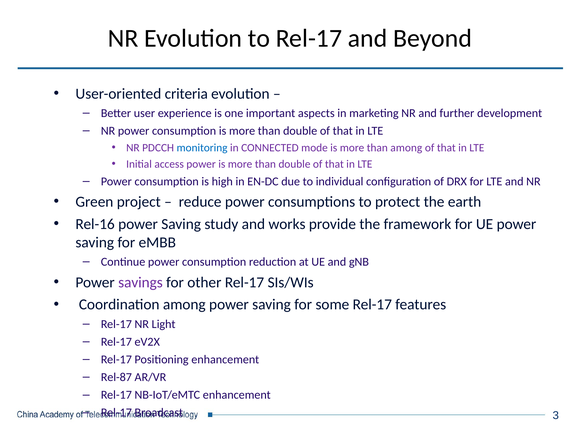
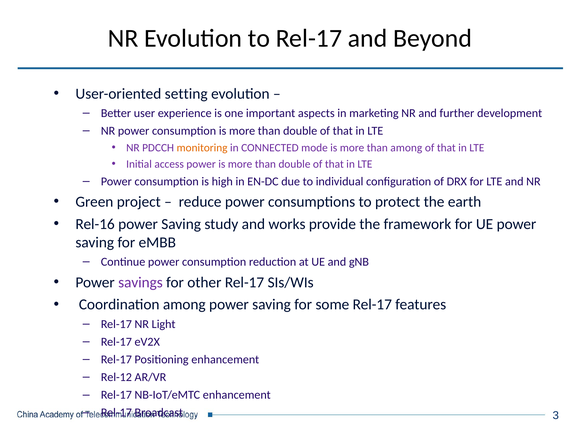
criteria: criteria -> setting
monitoring colour: blue -> orange
Rel-87: Rel-87 -> Rel-12
